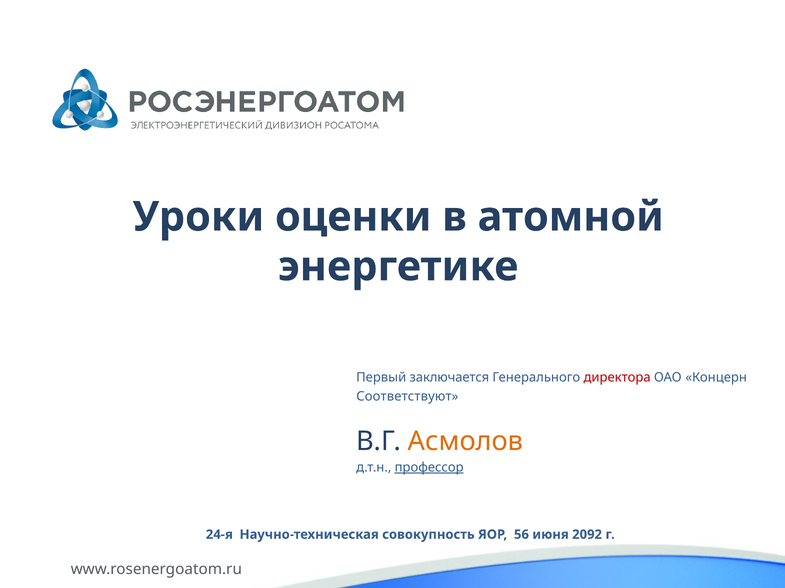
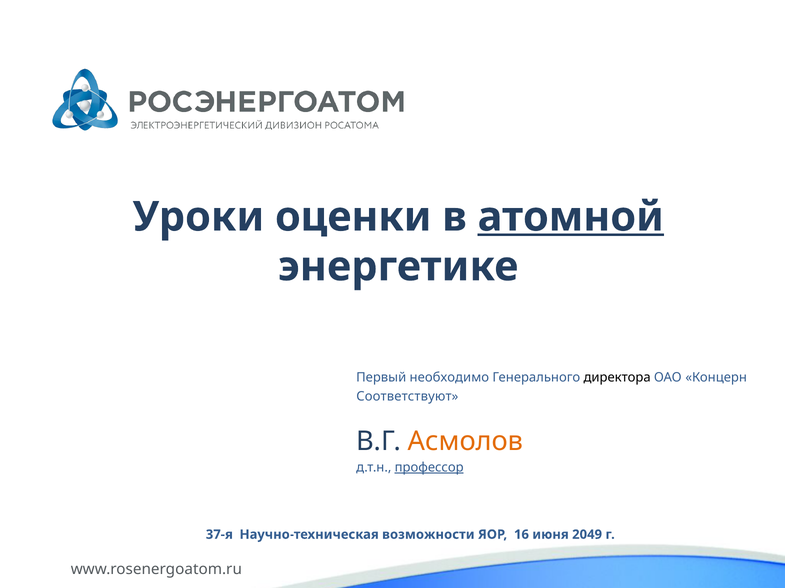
атомной underline: none -> present
заключается: заключается -> необходимо
директора colour: red -> black
24-я: 24-я -> 37-я
совокупность: совокупность -> возможности
56: 56 -> 16
2092: 2092 -> 2049
